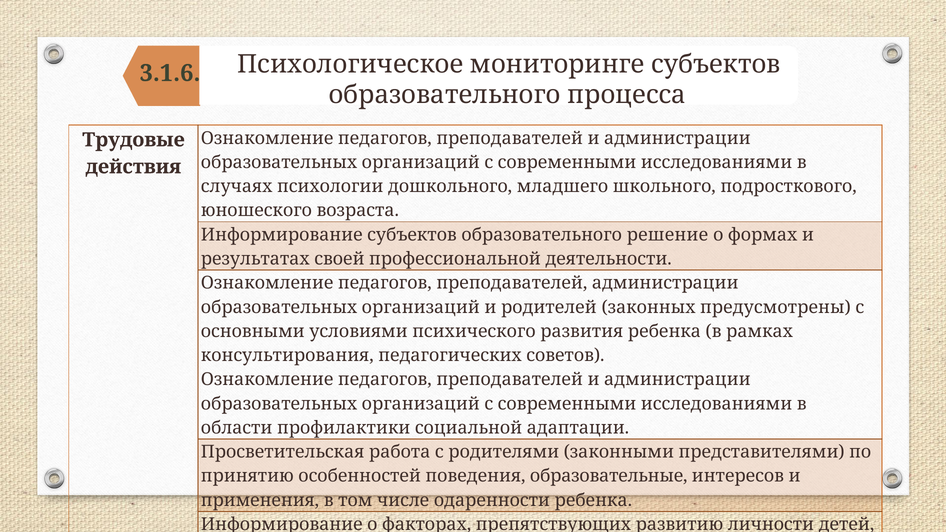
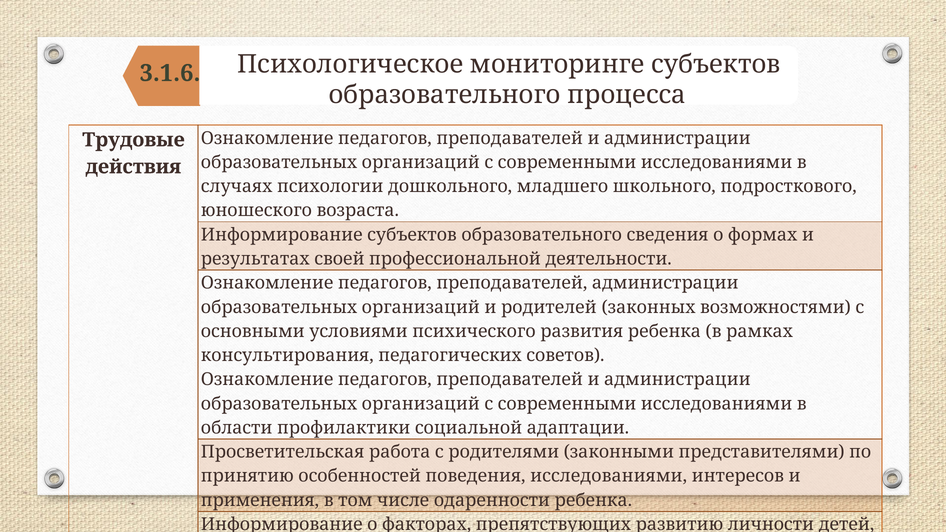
решение: решение -> сведения
предусмотрены: предусмотрены -> возможностями
поведения образовательные: образовательные -> исследованиями
